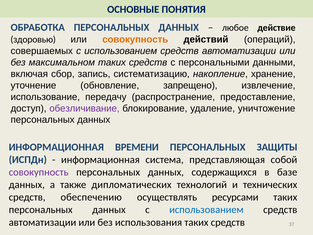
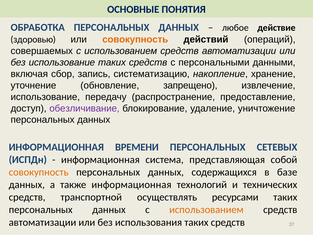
без максимальном: максимальном -> использование
ЗАЩИТЫ: ЗАЩИТЫ -> СЕТЕВЫХ
совокупность at (39, 172) colour: purple -> orange
также дипломатических: дипломатических -> информационная
обеспечению: обеспечению -> транспортной
использованием at (206, 210) colour: blue -> orange
